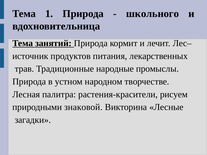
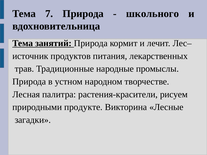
1: 1 -> 7
знаковой: знаковой -> продукте
